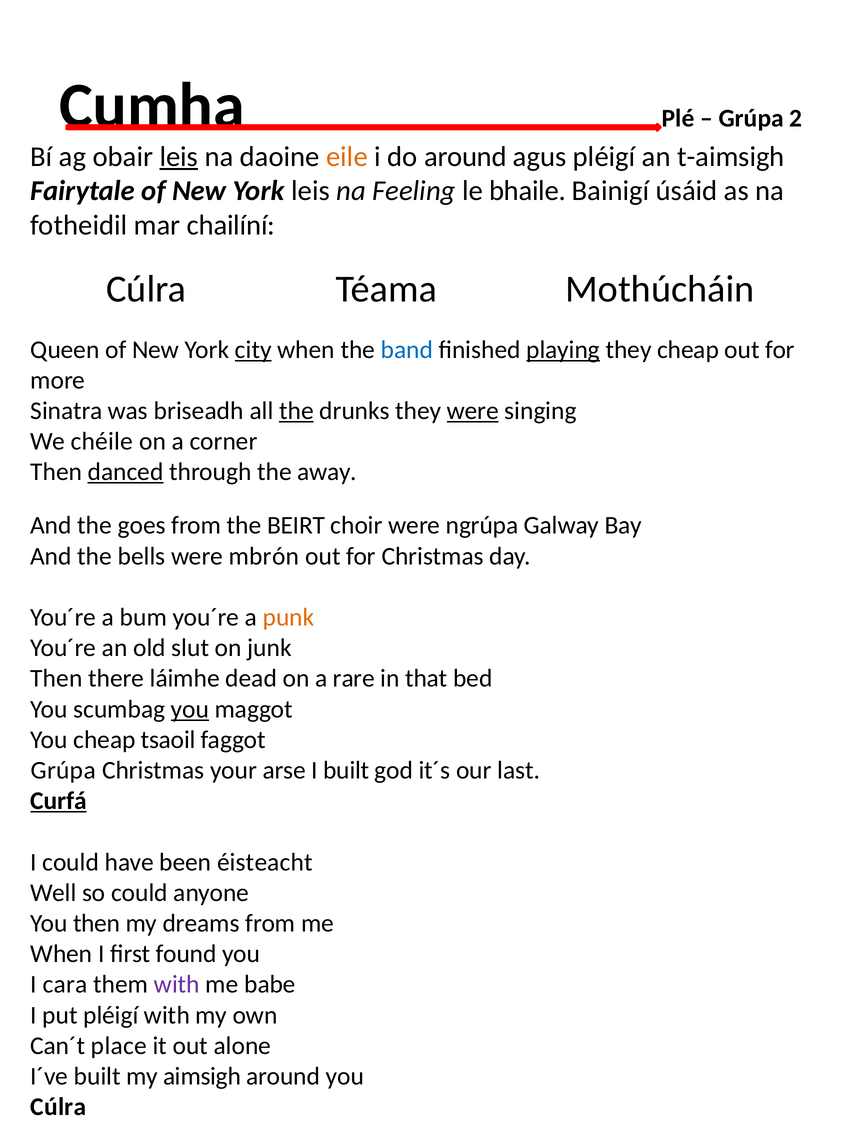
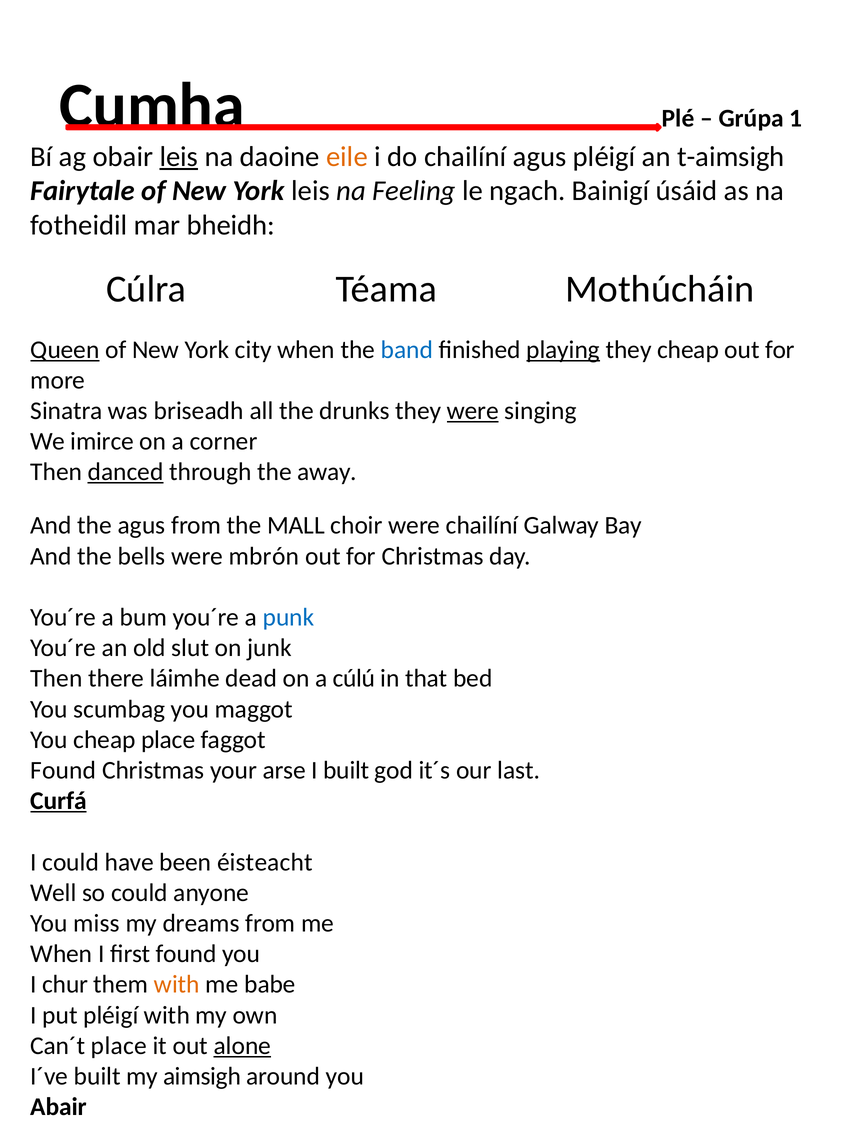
2: 2 -> 1
do around: around -> chailíní
bhaile: bhaile -> ngach
chailíní: chailíní -> bheidh
Queen underline: none -> present
city underline: present -> none
the at (296, 411) underline: present -> none
chéile: chéile -> imirce
the goes: goes -> agus
BEIRT: BEIRT -> MALL
were ngrúpa: ngrúpa -> chailíní
punk colour: orange -> blue
rare: rare -> cúlú
you at (190, 709) underline: present -> none
cheap tsaoil: tsaoil -> place
Grúpa at (63, 770): Grúpa -> Found
You then: then -> miss
cara: cara -> chur
with at (177, 985) colour: purple -> orange
alone underline: none -> present
Cúlra at (58, 1107): Cúlra -> Abair
